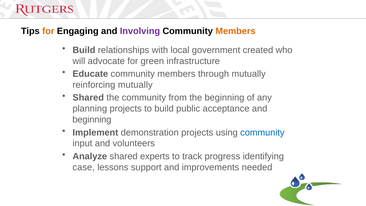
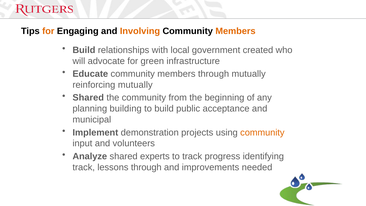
Involving colour: purple -> orange
planning projects: projects -> building
beginning at (92, 120): beginning -> municipal
community at (262, 132) colour: blue -> orange
case at (84, 167): case -> track
lessons support: support -> through
